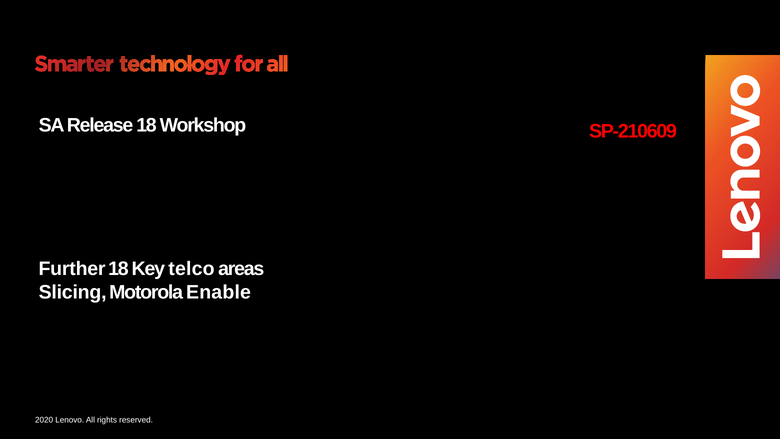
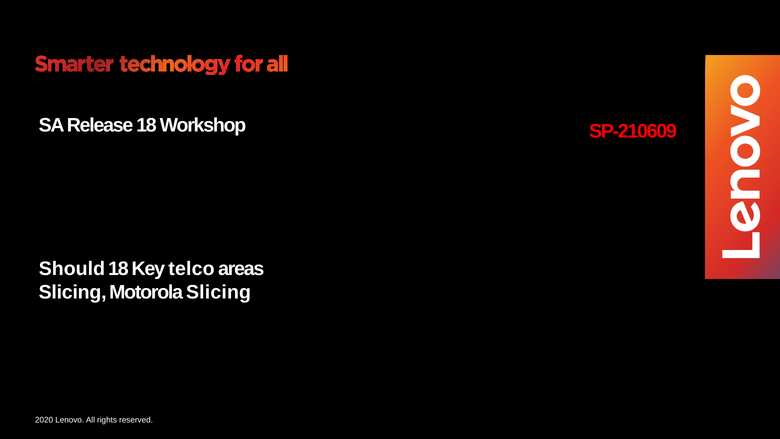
Further: Further -> Should
Motorola Enable: Enable -> Slicing
